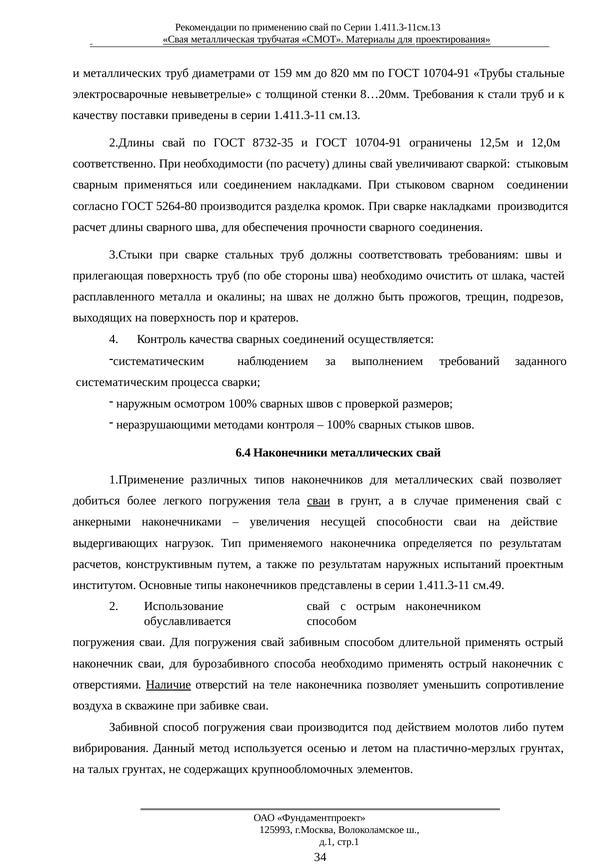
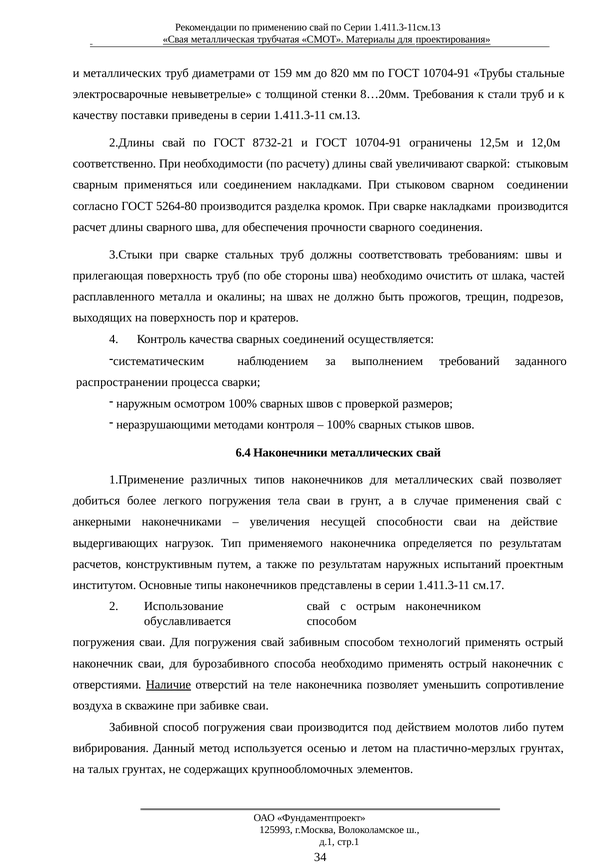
8732-35: 8732-35 -> 8732-21
систематическим at (122, 382): систематическим -> распространении
сваи at (319, 501) underline: present -> none
см.49: см.49 -> см.17
длительной: длительной -> технологий
